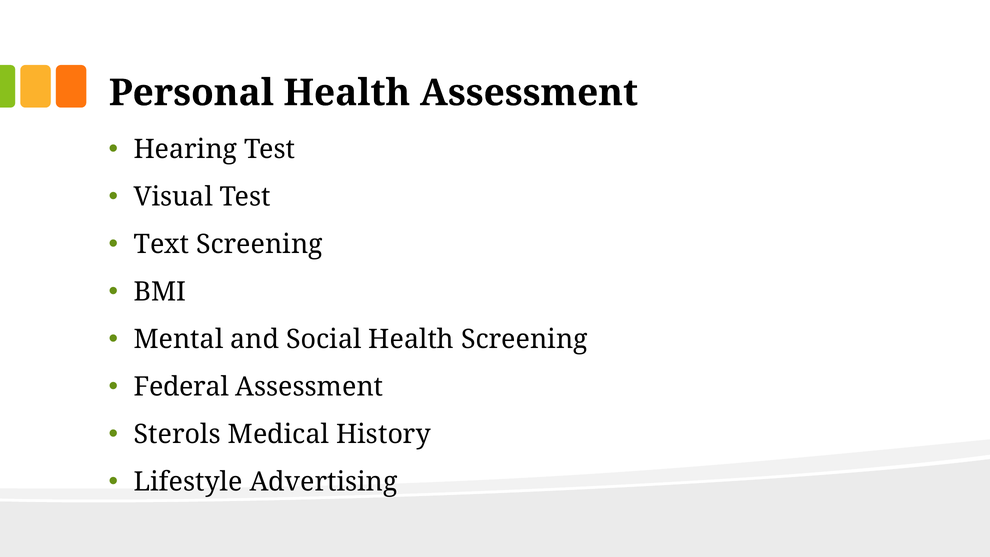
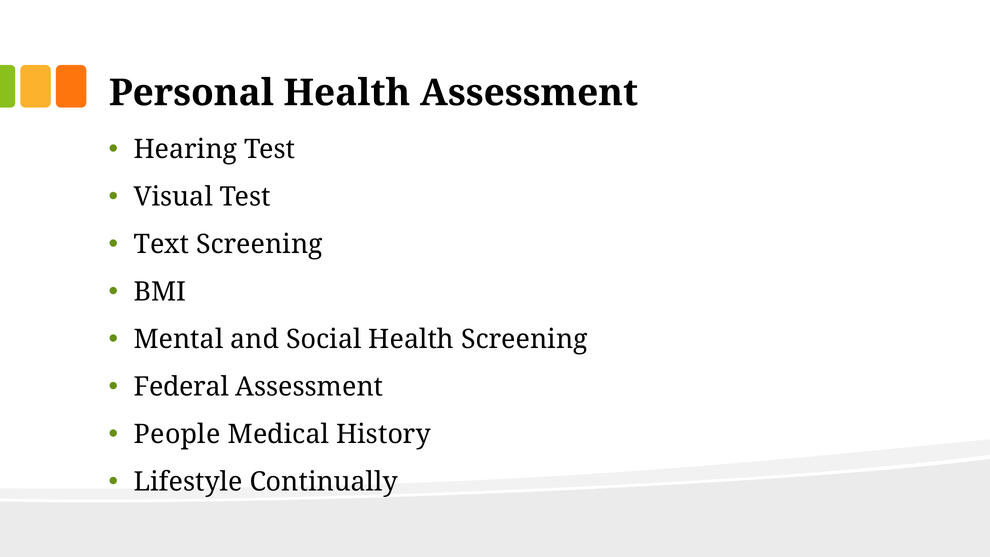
Sterols: Sterols -> People
Advertising: Advertising -> Continually
